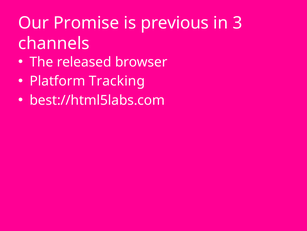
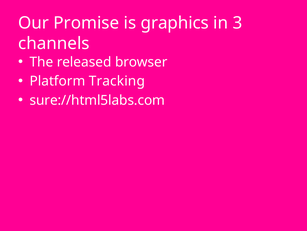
previous: previous -> graphics
best://html5labs.com: best://html5labs.com -> sure://html5labs.com
